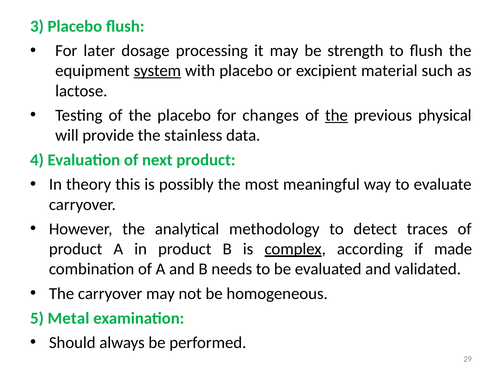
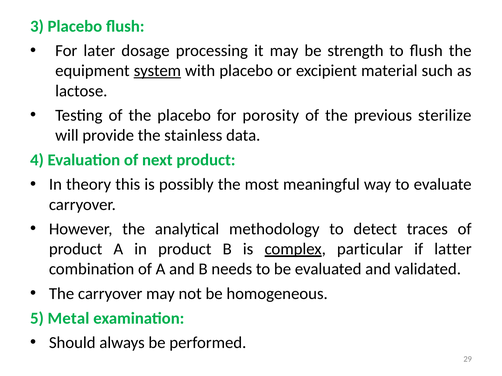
changes: changes -> porosity
the at (336, 116) underline: present -> none
physical: physical -> sterilize
according: according -> particular
made: made -> latter
